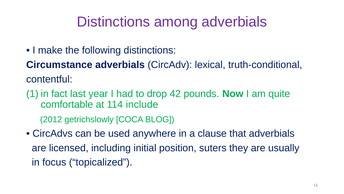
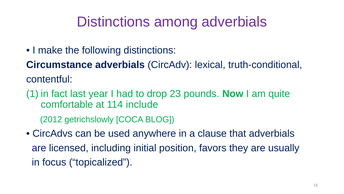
42: 42 -> 23
suters: suters -> favors
